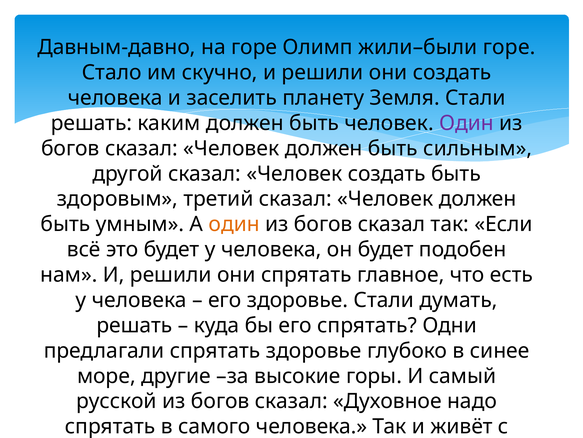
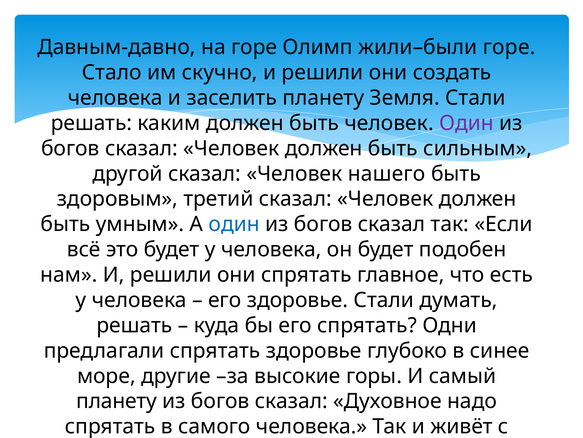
Человек создать: создать -> нашего
один at (234, 224) colour: orange -> blue
русской at (116, 401): русской -> планету
